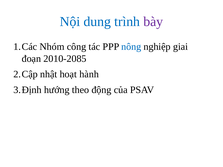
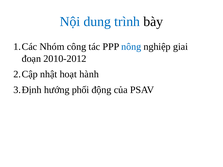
bày colour: purple -> black
2010-2085: 2010-2085 -> 2010-2012
theo: theo -> phối
